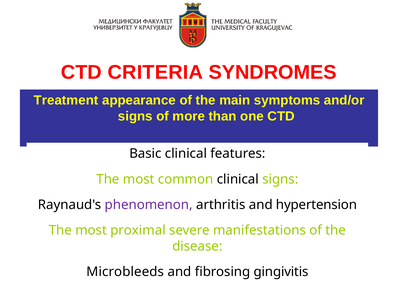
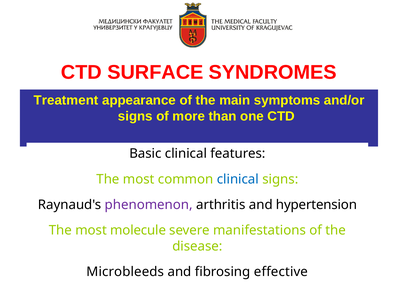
CRITERIA: CRITERIA -> SURFACE
clinical at (238, 179) colour: black -> blue
proximal: proximal -> molecule
gingivitis: gingivitis -> effective
